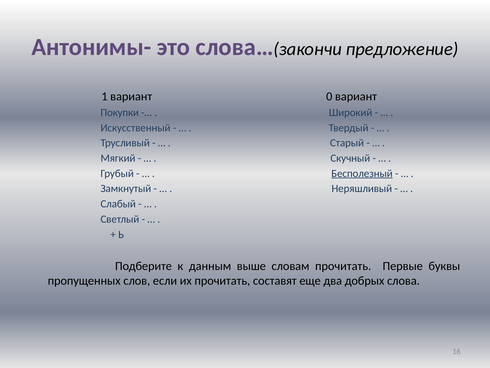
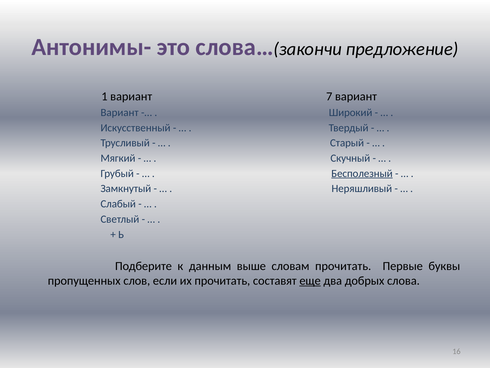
0: 0 -> 7
Покупки at (120, 112): Покупки -> Вариант
еще underline: none -> present
